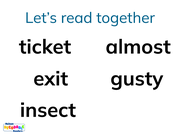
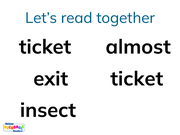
exit gusty: gusty -> ticket
